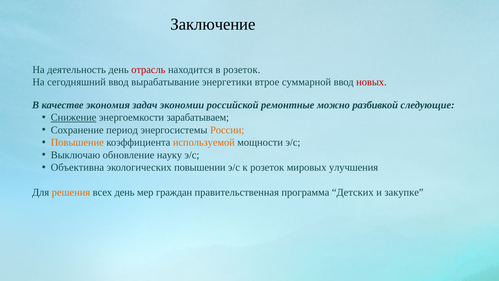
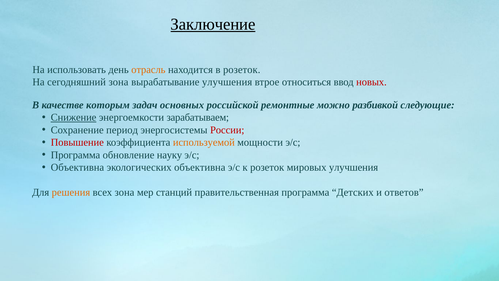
Заключение underline: none -> present
деятельность: деятельность -> использовать
отрасль colour: red -> orange
сегодняшний ввод: ввод -> зона
вырабатывание энергетики: энергетики -> улучшения
суммарной: суммарной -> относиться
экономия: экономия -> которым
экономии: экономии -> основных
России colour: orange -> red
Повышение colour: orange -> red
Выключаю at (75, 155): Выключаю -> Программа
экологических повышении: повышении -> объективна
всех день: день -> зона
граждан: граждан -> станций
закупке: закупке -> ответов
